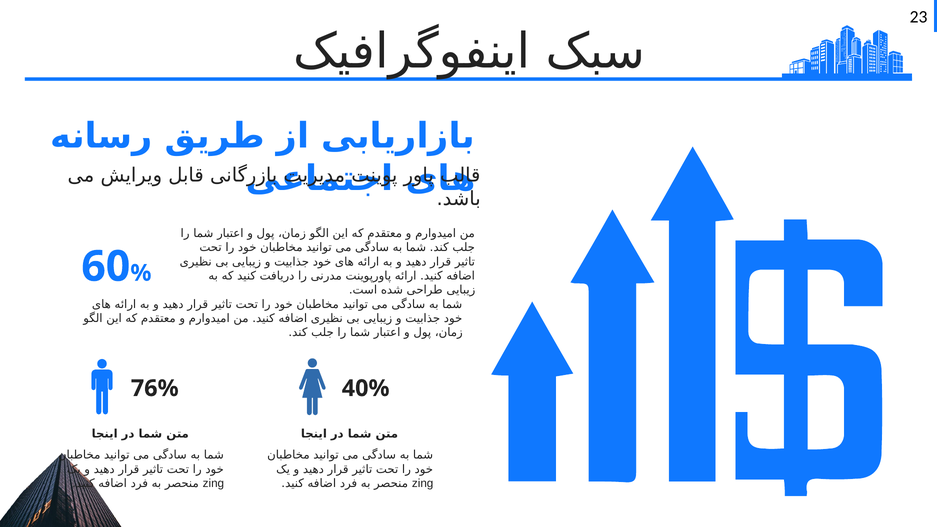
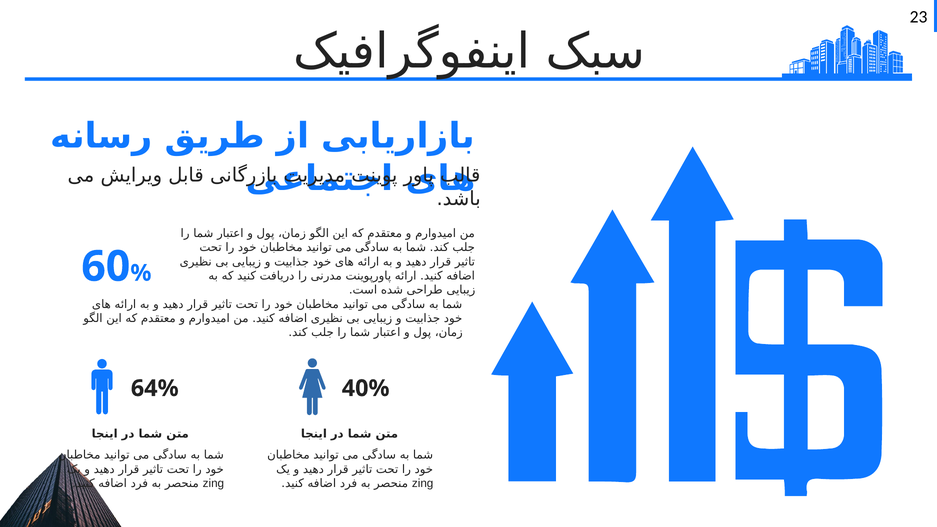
76%: 76% -> 64%
